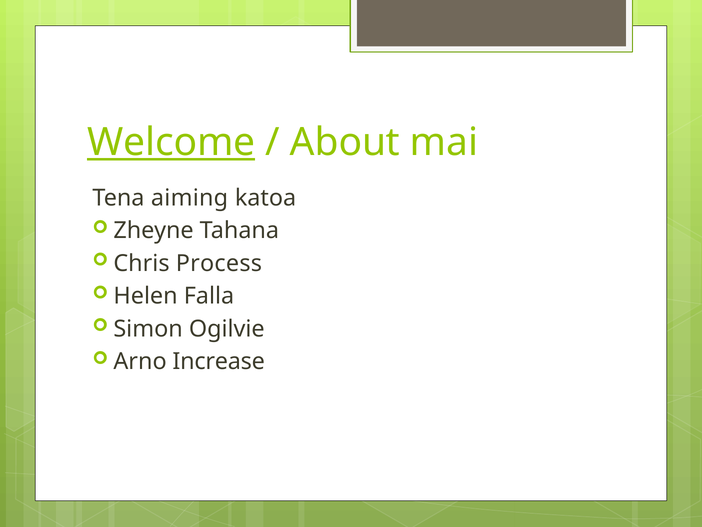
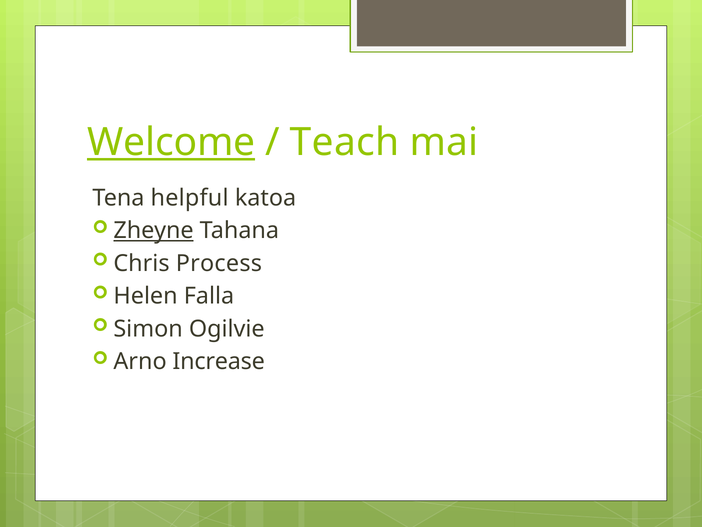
About: About -> Teach
aiming: aiming -> helpful
Zheyne underline: none -> present
